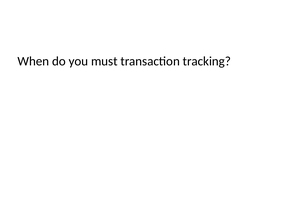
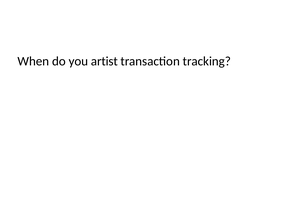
must: must -> artist
